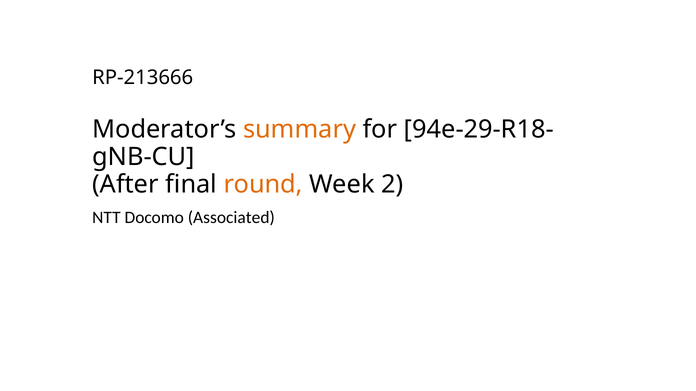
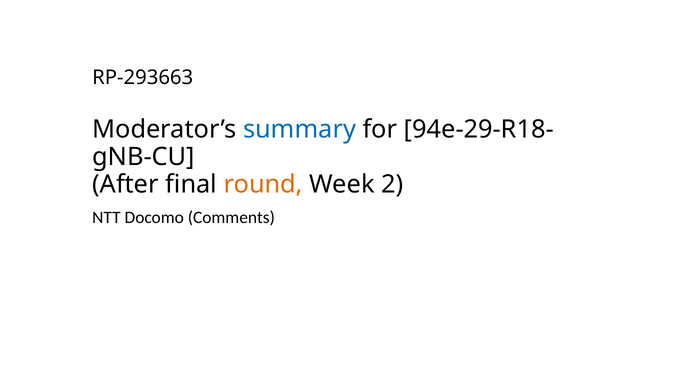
RP-213666: RP-213666 -> RP-293663
summary colour: orange -> blue
Associated: Associated -> Comments
